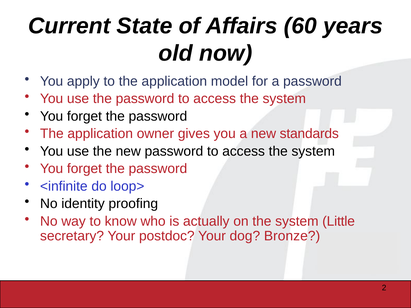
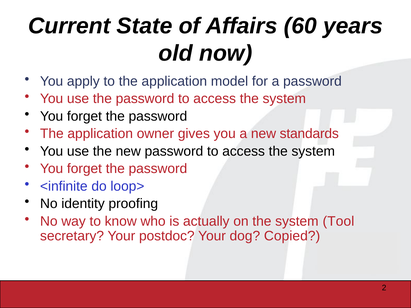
Little: Little -> Tool
Bronze: Bronze -> Copied
